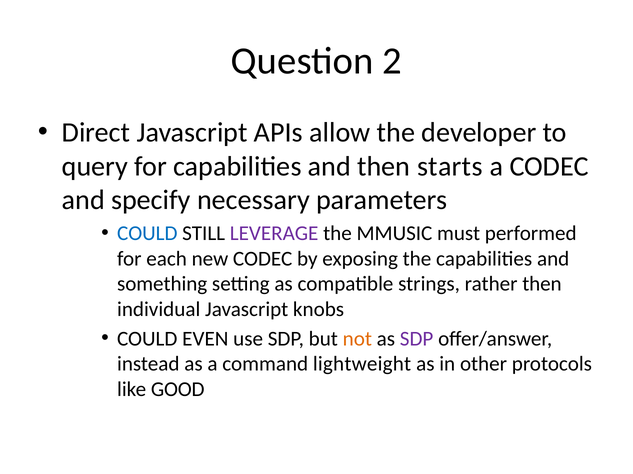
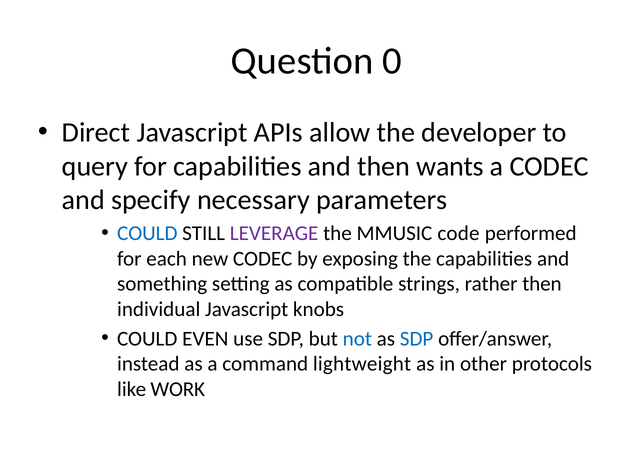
2: 2 -> 0
starts: starts -> wants
must: must -> code
not colour: orange -> blue
SDP at (417, 339) colour: purple -> blue
GOOD: GOOD -> WORK
